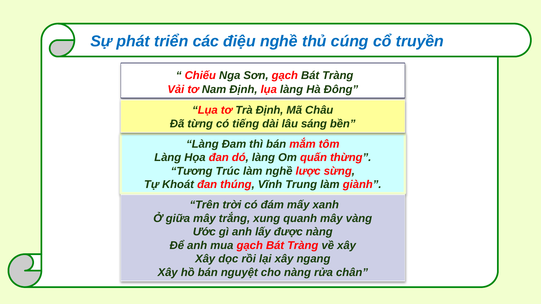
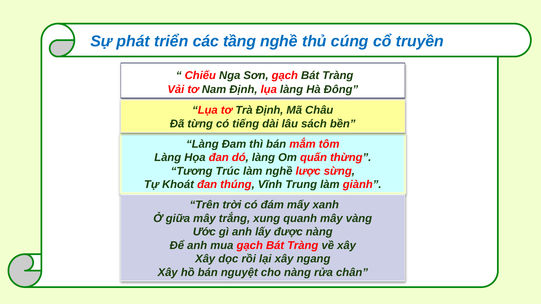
điệu: điệu -> tầng
sáng: sáng -> sách
